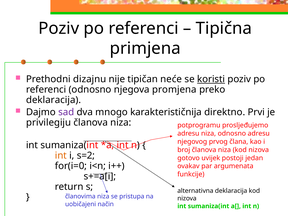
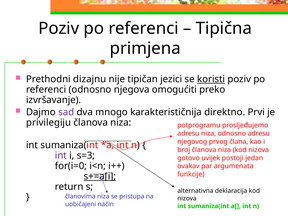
neće: neće -> jezici
promjena: promjena -> omogućiti
deklaracija at (54, 100): deklaracija -> izvršavanje
int at (61, 156) colour: orange -> purple
s=2: s=2 -> s=3
s+=a[i underline: none -> present
